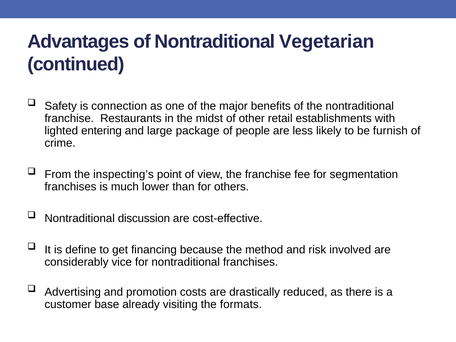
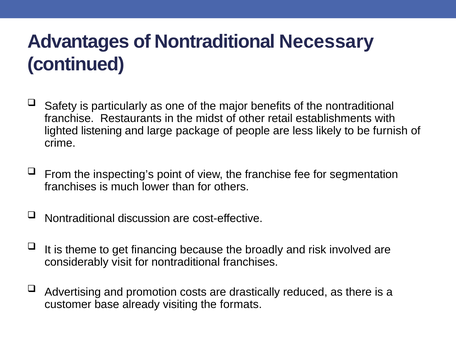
Vegetarian: Vegetarian -> Necessary
connection: connection -> particularly
entering: entering -> listening
define: define -> theme
method: method -> broadly
vice: vice -> visit
